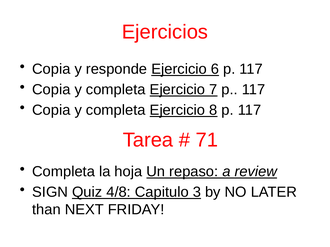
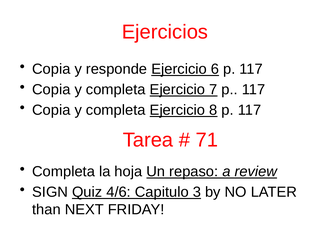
4/8: 4/8 -> 4/6
